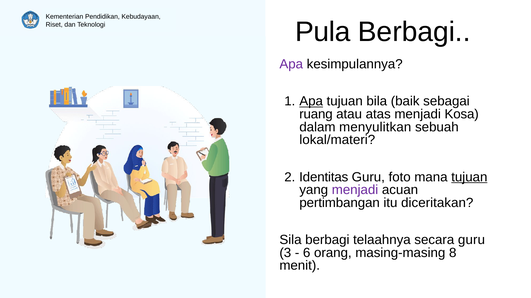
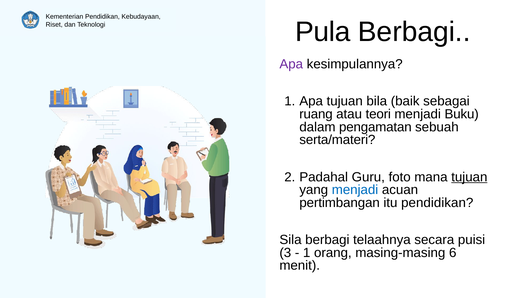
Apa at (311, 102) underline: present -> none
atas: atas -> teori
Kosa: Kosa -> Buku
menyulitkan: menyulitkan -> pengamatan
lokal/materi: lokal/materi -> serta/materi
Identitas: Identitas -> Padahal
menjadi at (355, 190) colour: purple -> blue
itu diceritakan: diceritakan -> pendidikan
secara guru: guru -> puisi
6 at (307, 253): 6 -> 1
8: 8 -> 6
